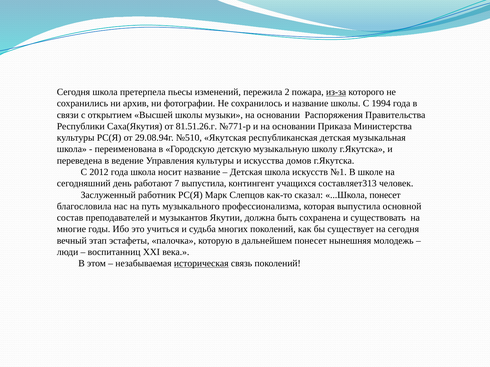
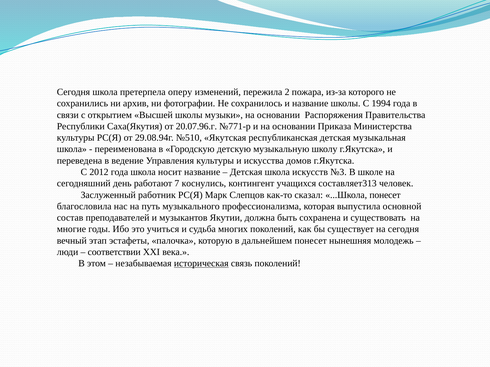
пьесы: пьесы -> оперу
из-за underline: present -> none
81.51.26.г: 81.51.26.г -> 20.07.96.г
№1: №1 -> №3
7 выпустила: выпустила -> коснулись
воспитанниц: воспитанниц -> соответствии
